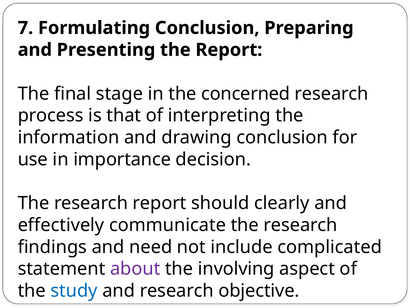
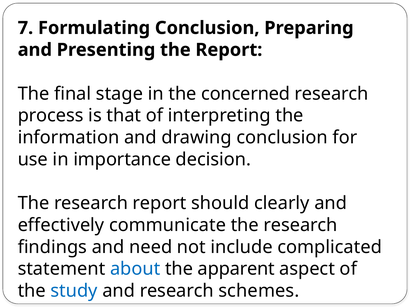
about colour: purple -> blue
involving: involving -> apparent
objective: objective -> schemes
